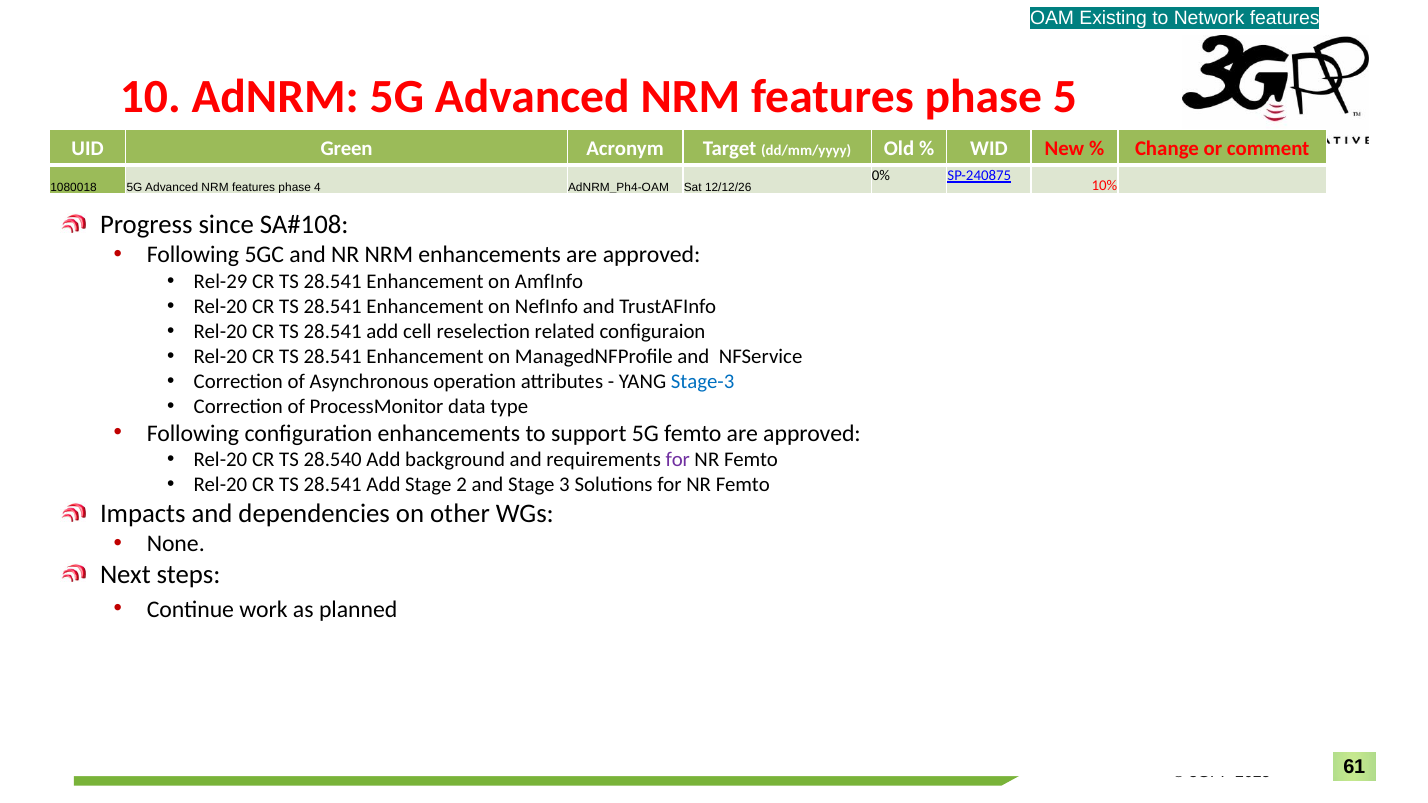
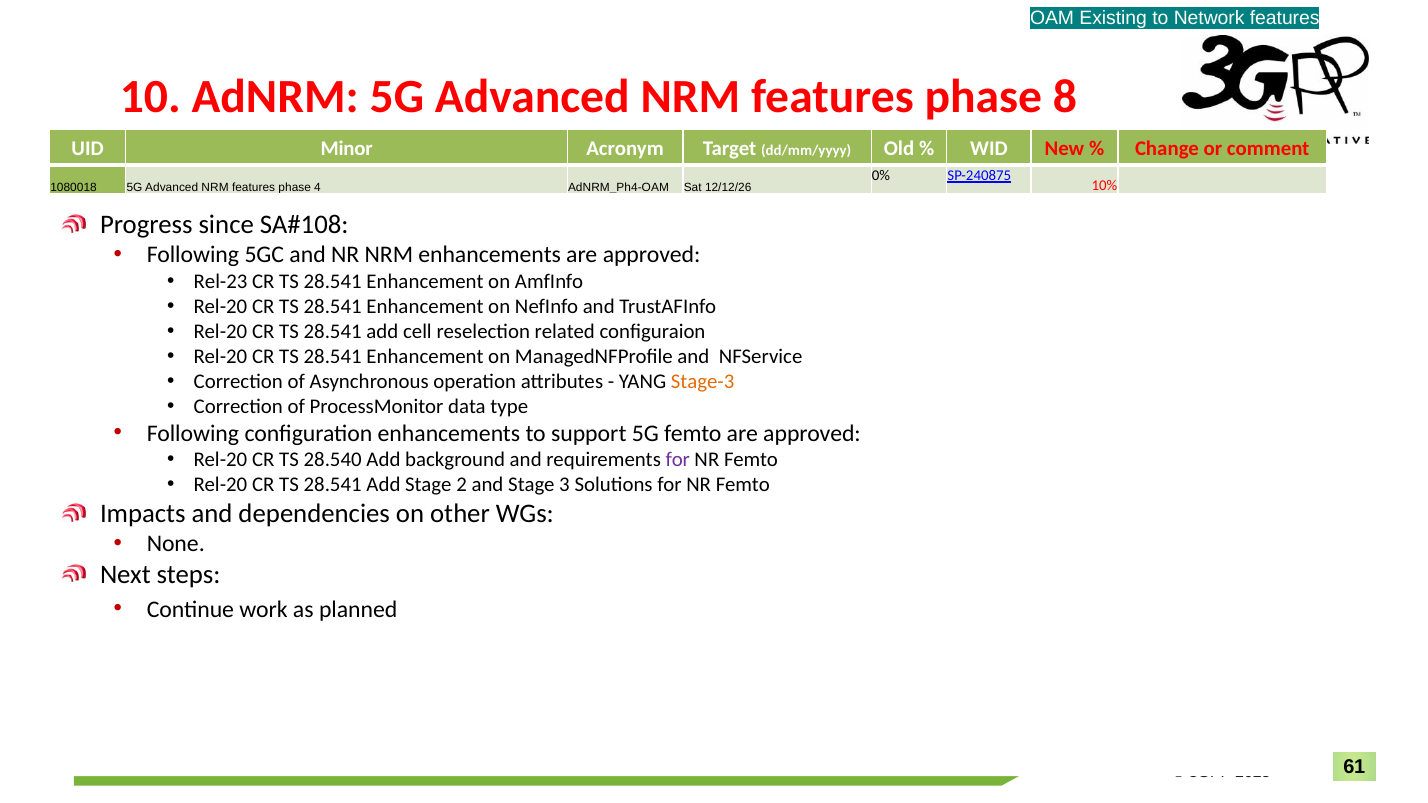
phase 5: 5 -> 8
Green: Green -> Minor
Rel-29: Rel-29 -> Rel-23
Stage-3 colour: blue -> orange
